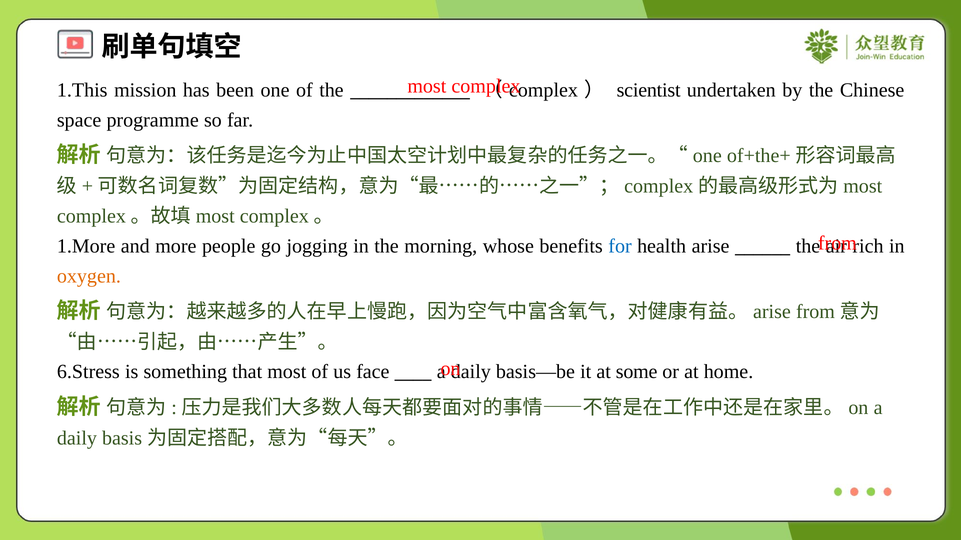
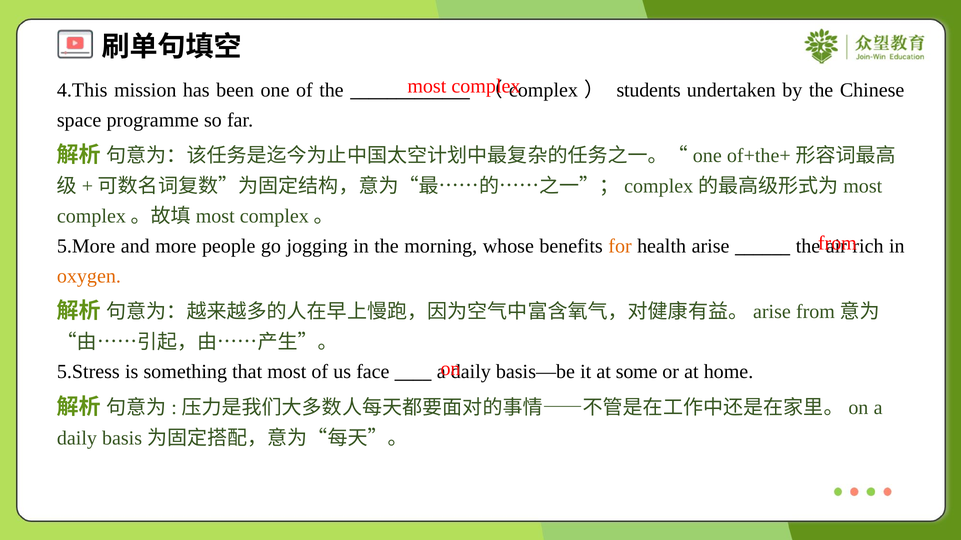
1.This: 1.This -> 4.This
scientist: scientist -> students
1.More: 1.More -> 5.More
for colour: blue -> orange
6.Stress: 6.Stress -> 5.Stress
